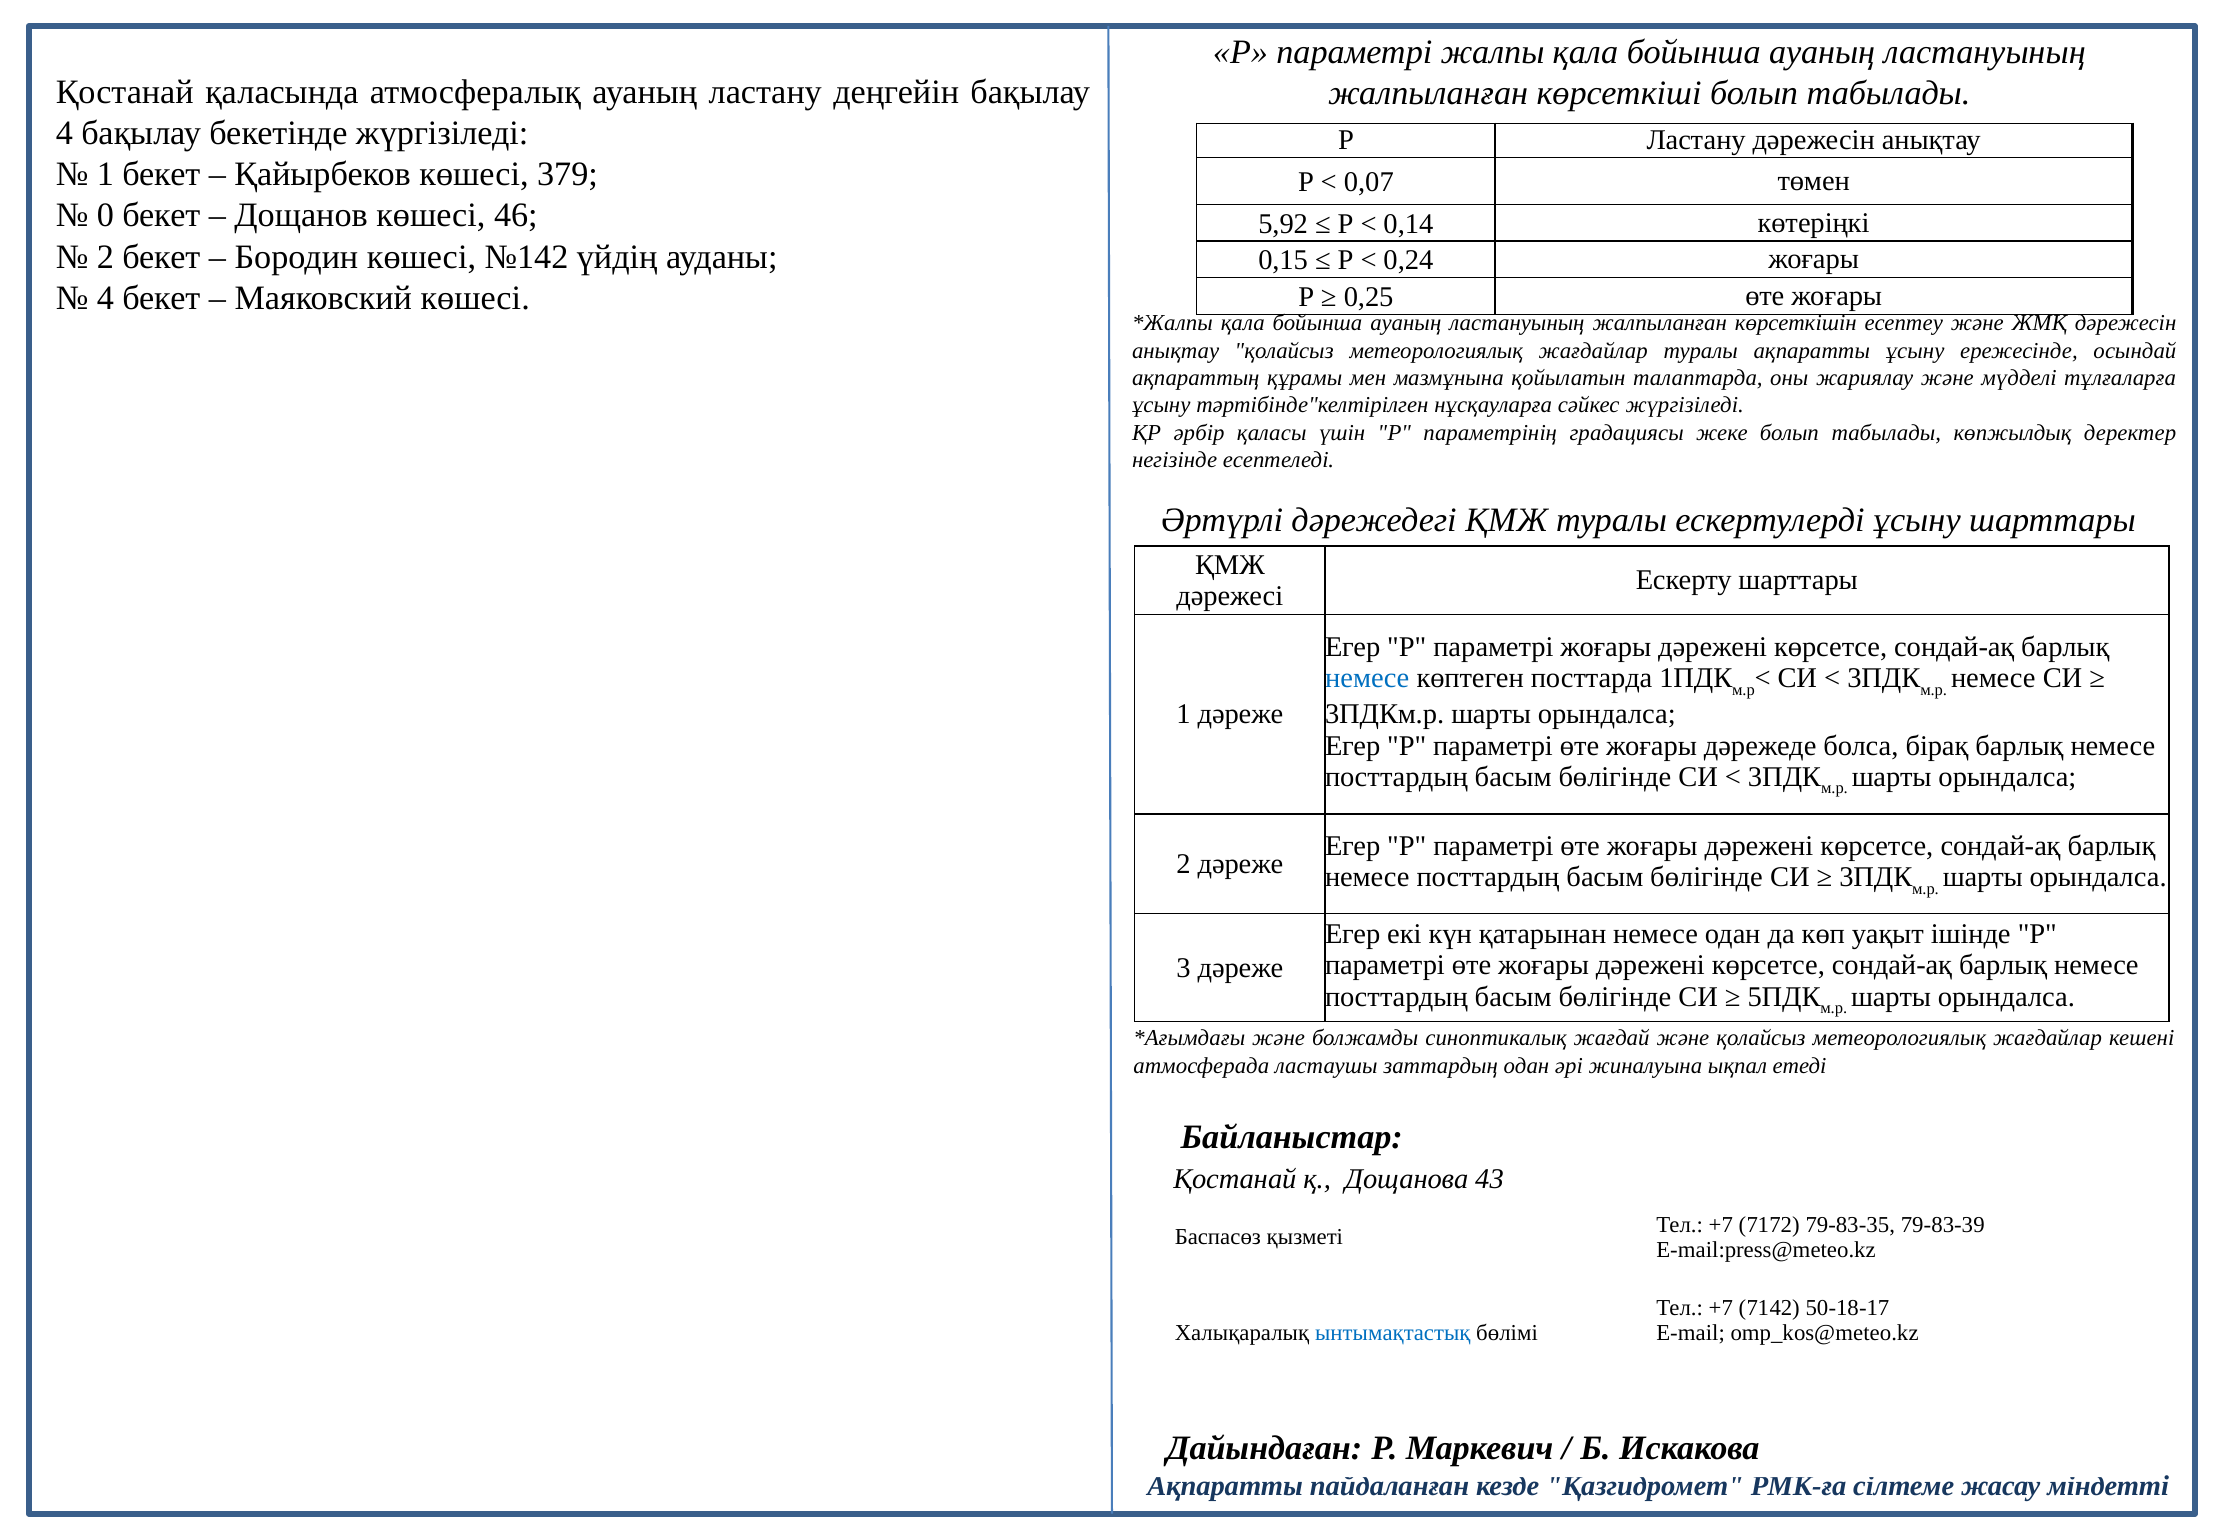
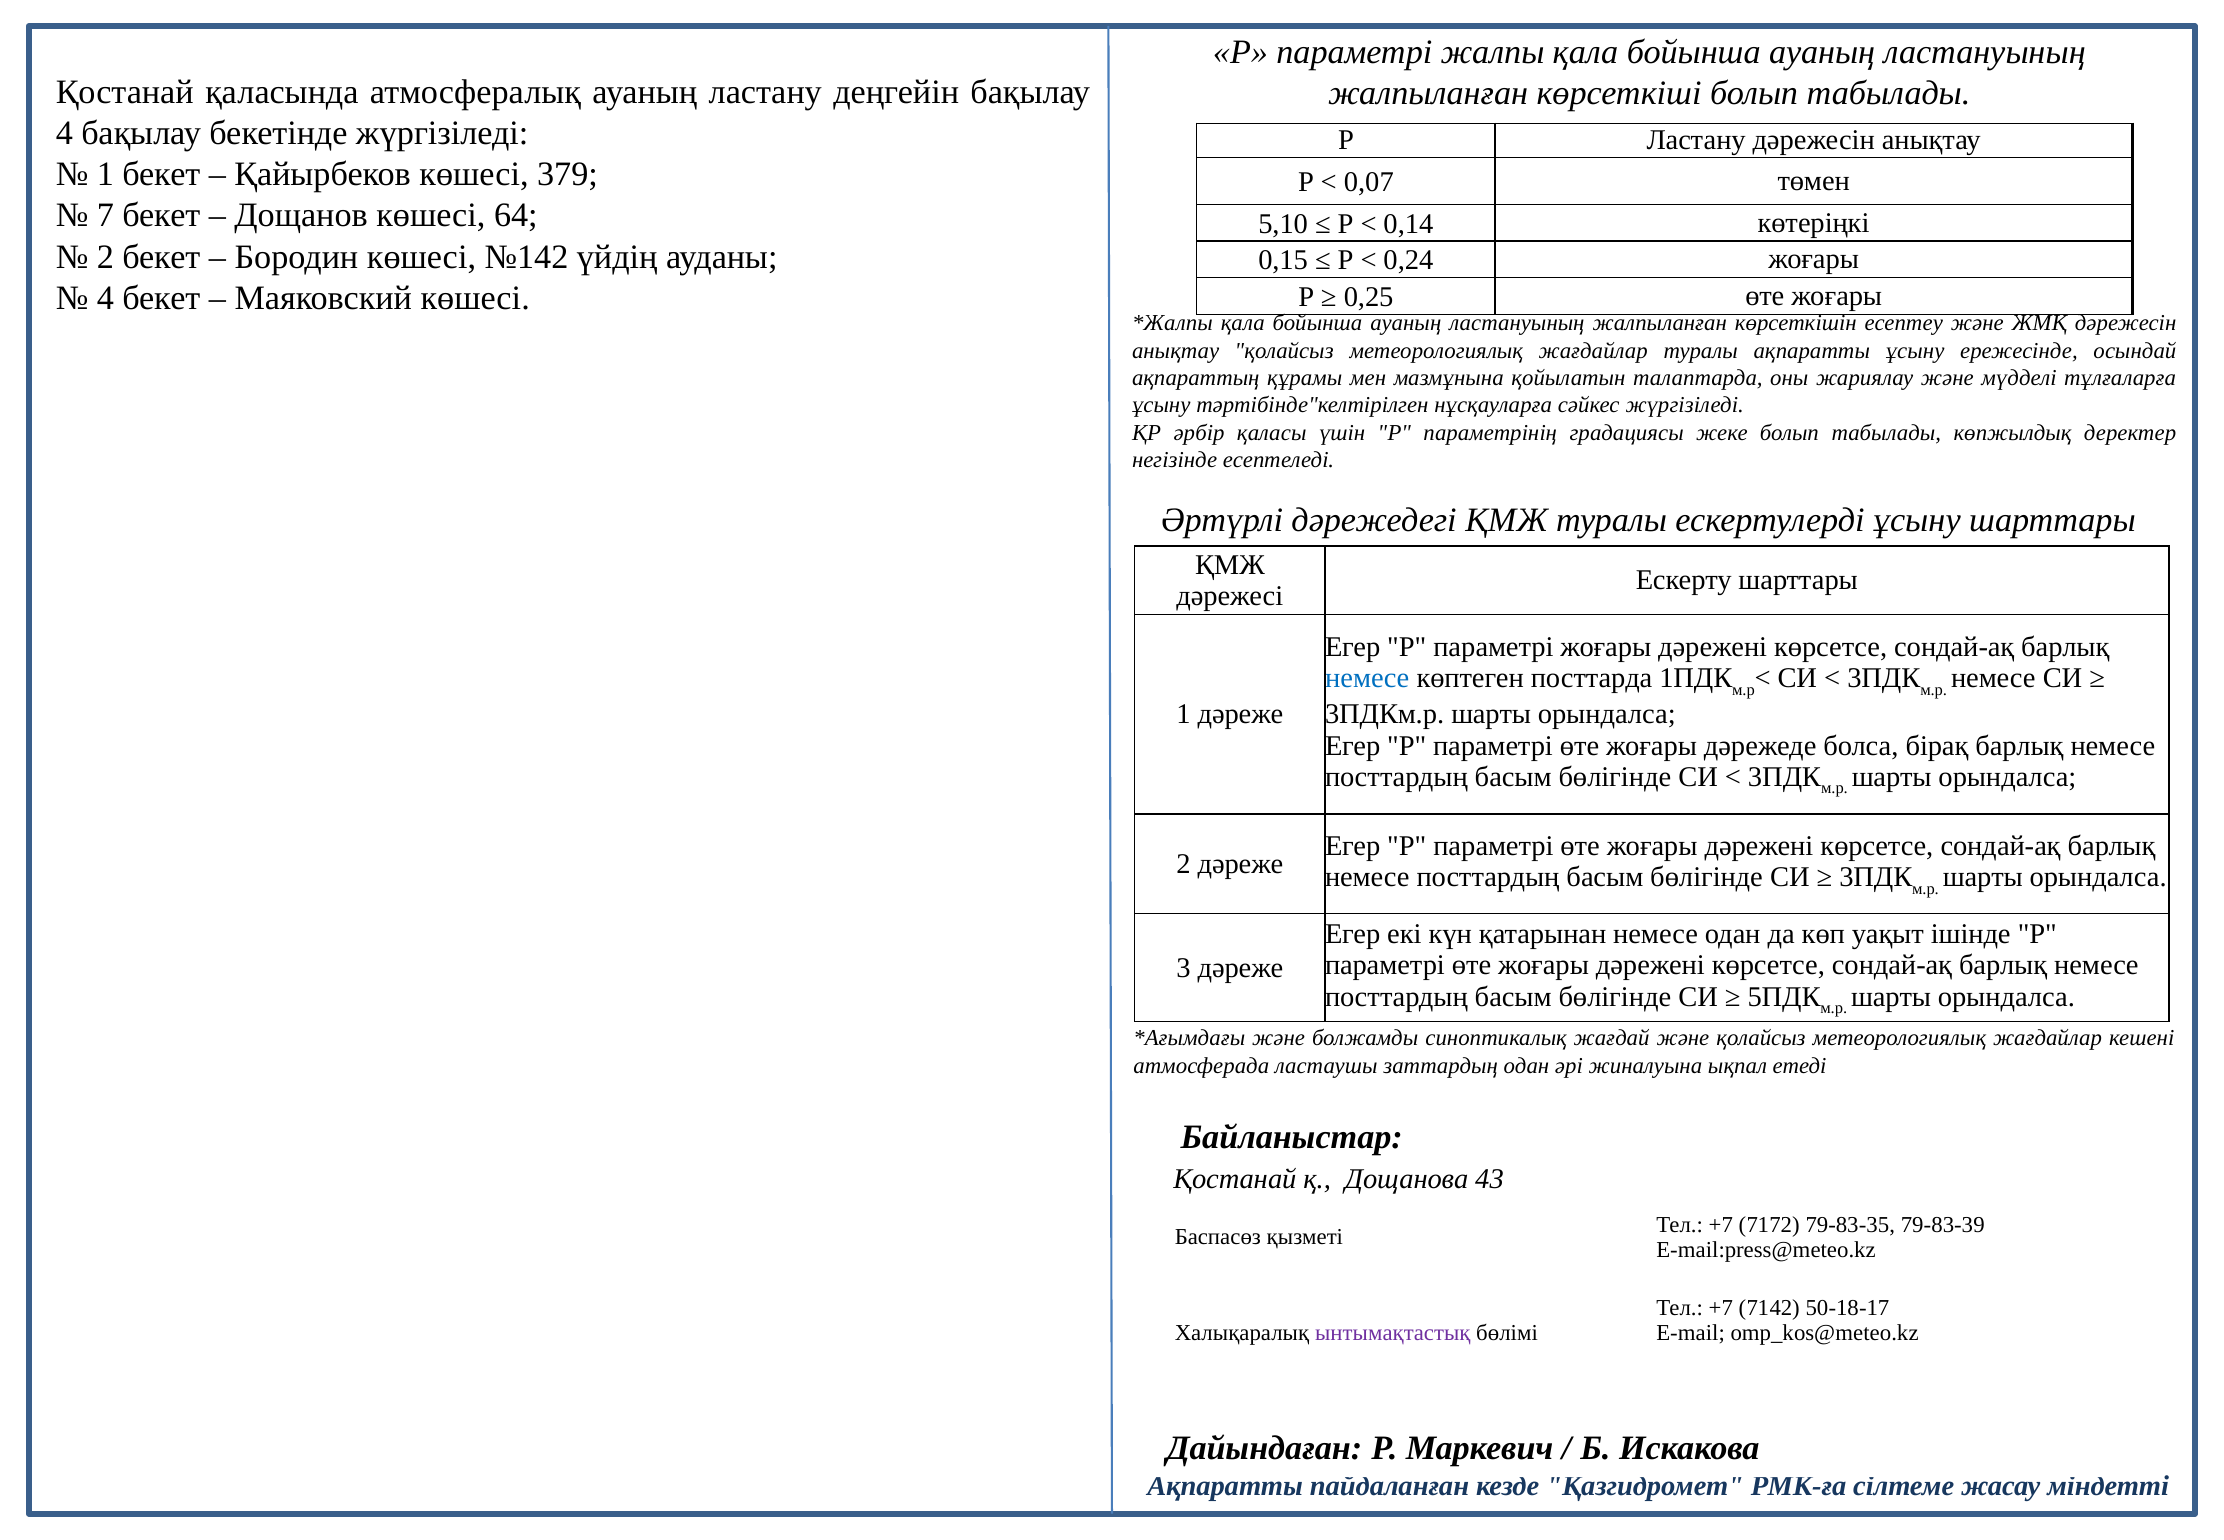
0: 0 -> 7
46: 46 -> 64
5,92: 5,92 -> 5,10
ынтымақтастық colour: blue -> purple
